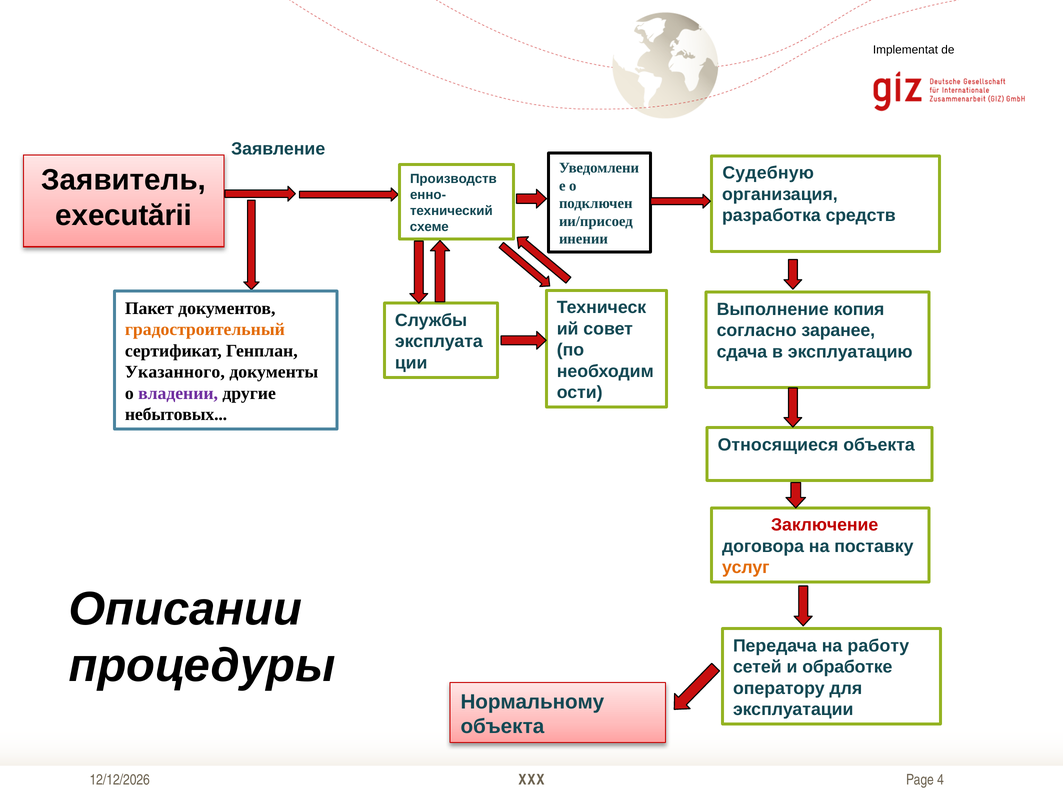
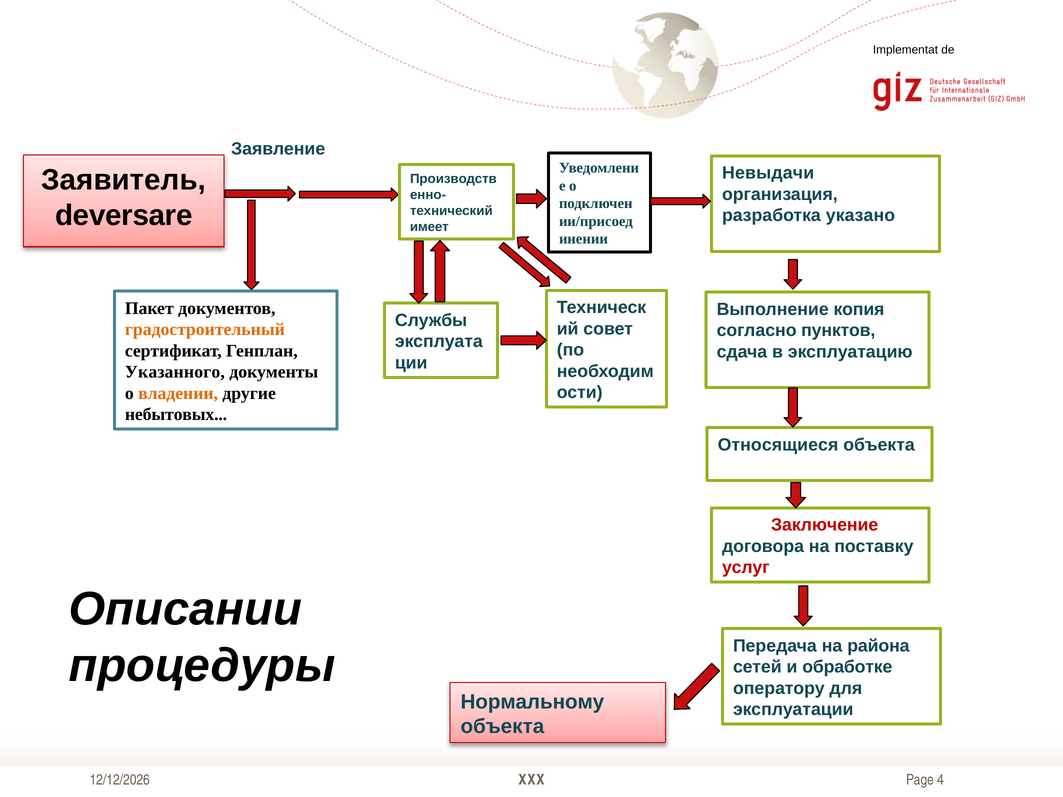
Судебную: Судебную -> Невыдачи
executării: executării -> deversare
средств: средств -> указано
схеме: схеме -> имеет
заранее: заранее -> пунктов
владении colour: purple -> orange
услуг colour: orange -> red
работу: работу -> района
